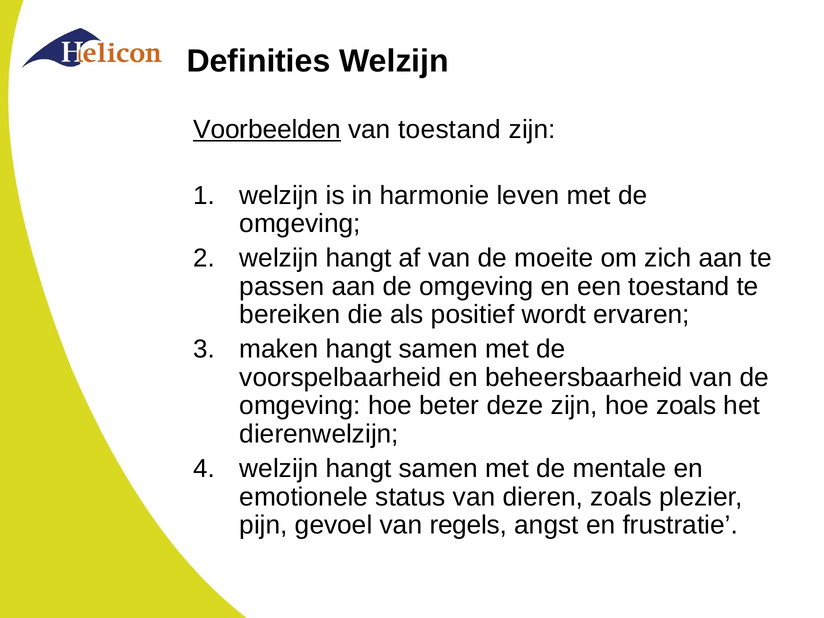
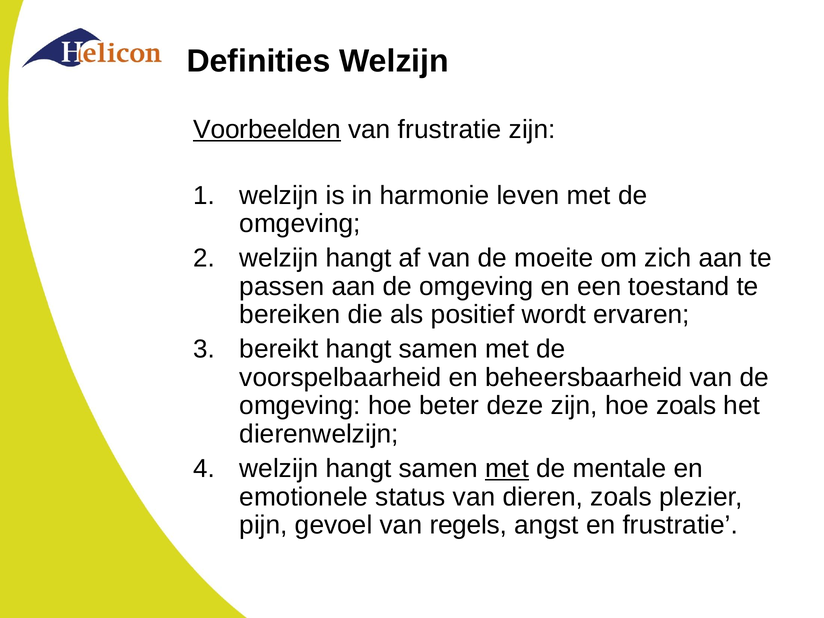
van toestand: toestand -> frustratie
maken: maken -> bereikt
met at (507, 468) underline: none -> present
